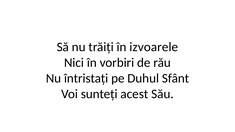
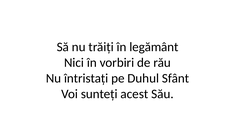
izvoarele: izvoarele -> legământ
